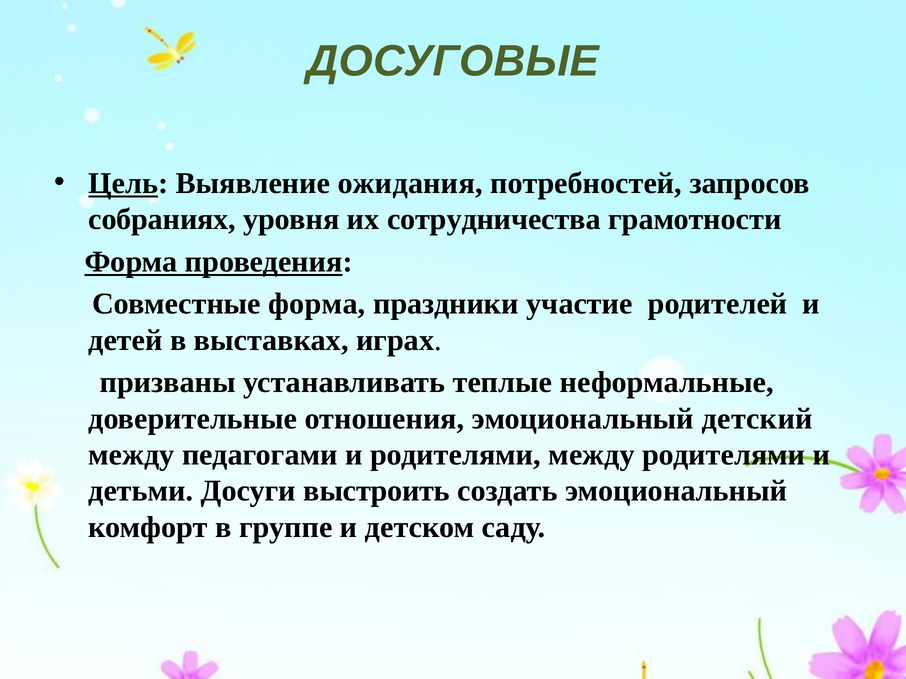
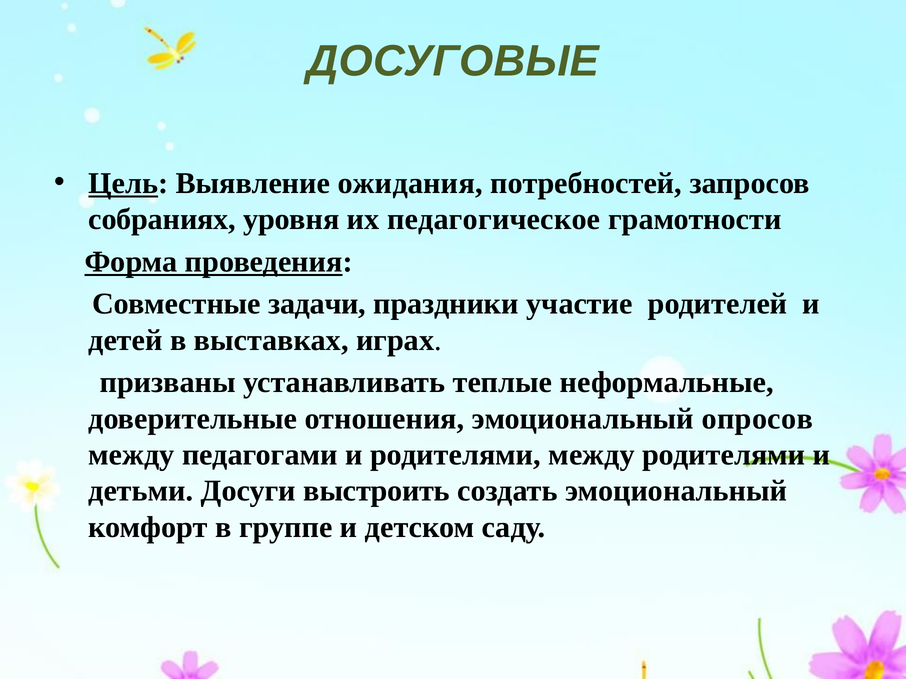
сотрудничества: сотрудничества -> педагогическое
Совместные форма: форма -> задачи
детский: детский -> опросов
